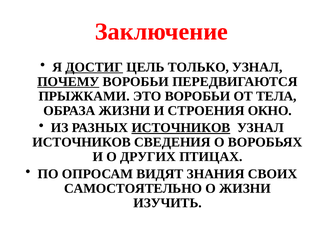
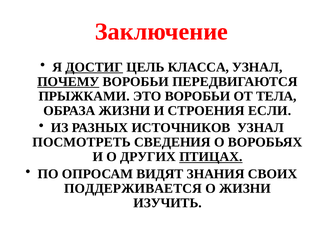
ТОЛЬКО: ТОЛЬКО -> КЛАССА
ОКНО: ОКНО -> ЕСЛИ
ИСТОЧНИКОВ at (181, 128) underline: present -> none
ИСТОЧНИКОВ at (82, 142): ИСТОЧНИКОВ -> ПОСМОТРЕТЬ
ПТИЦАХ underline: none -> present
САМОСТОЯТЕЛЬНО: САМОСТОЯТЕЛЬНО -> ПОДДЕРЖИВАЕТСЯ
